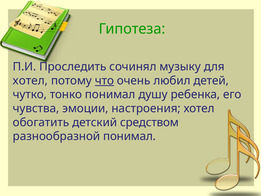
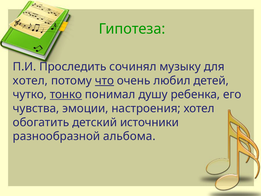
тонко underline: none -> present
средством: средством -> источники
разнообразной понимал: понимал -> альбома
